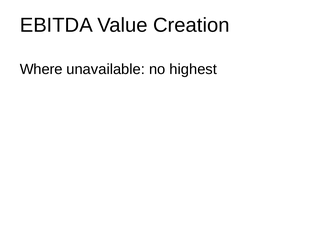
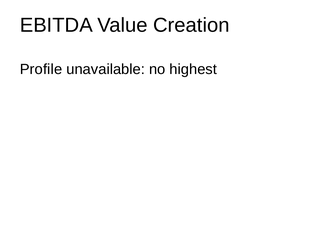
Where: Where -> Profile
